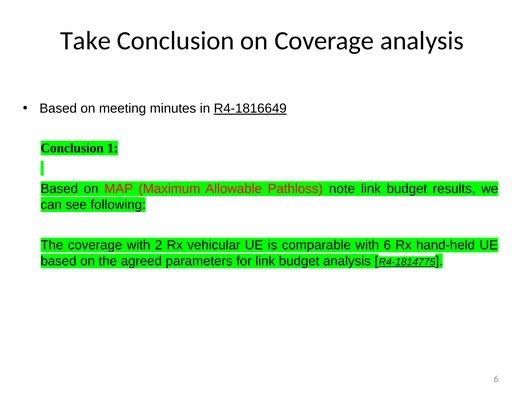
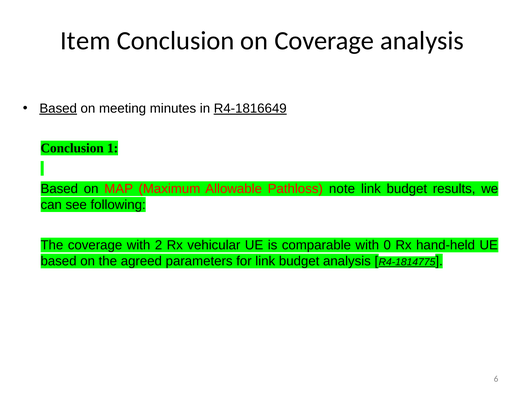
Take: Take -> Item
Based at (58, 109) underline: none -> present
with 6: 6 -> 0
